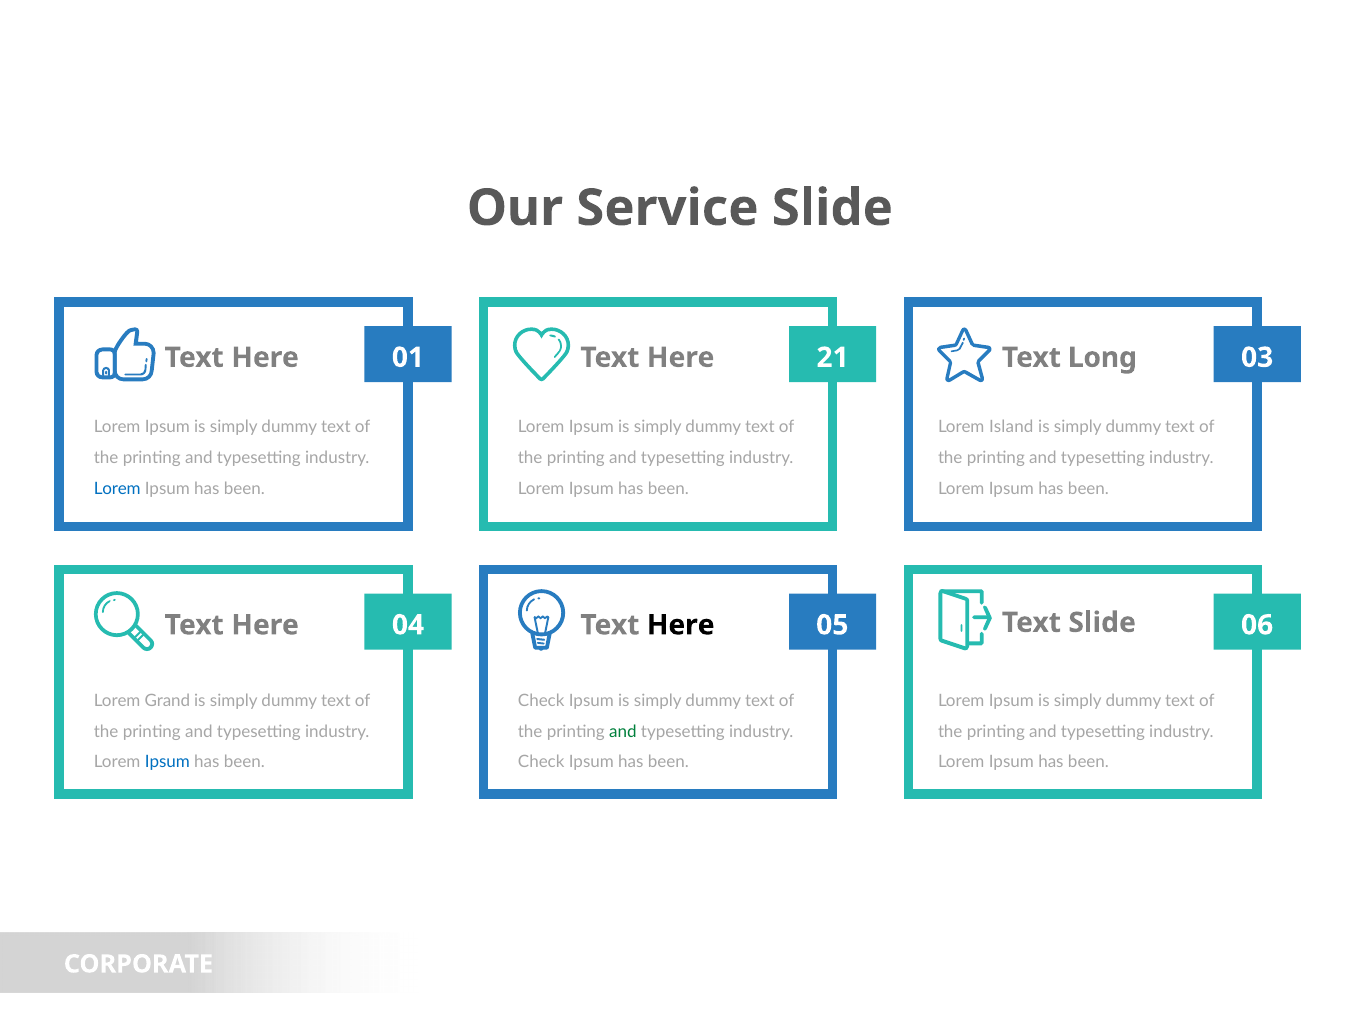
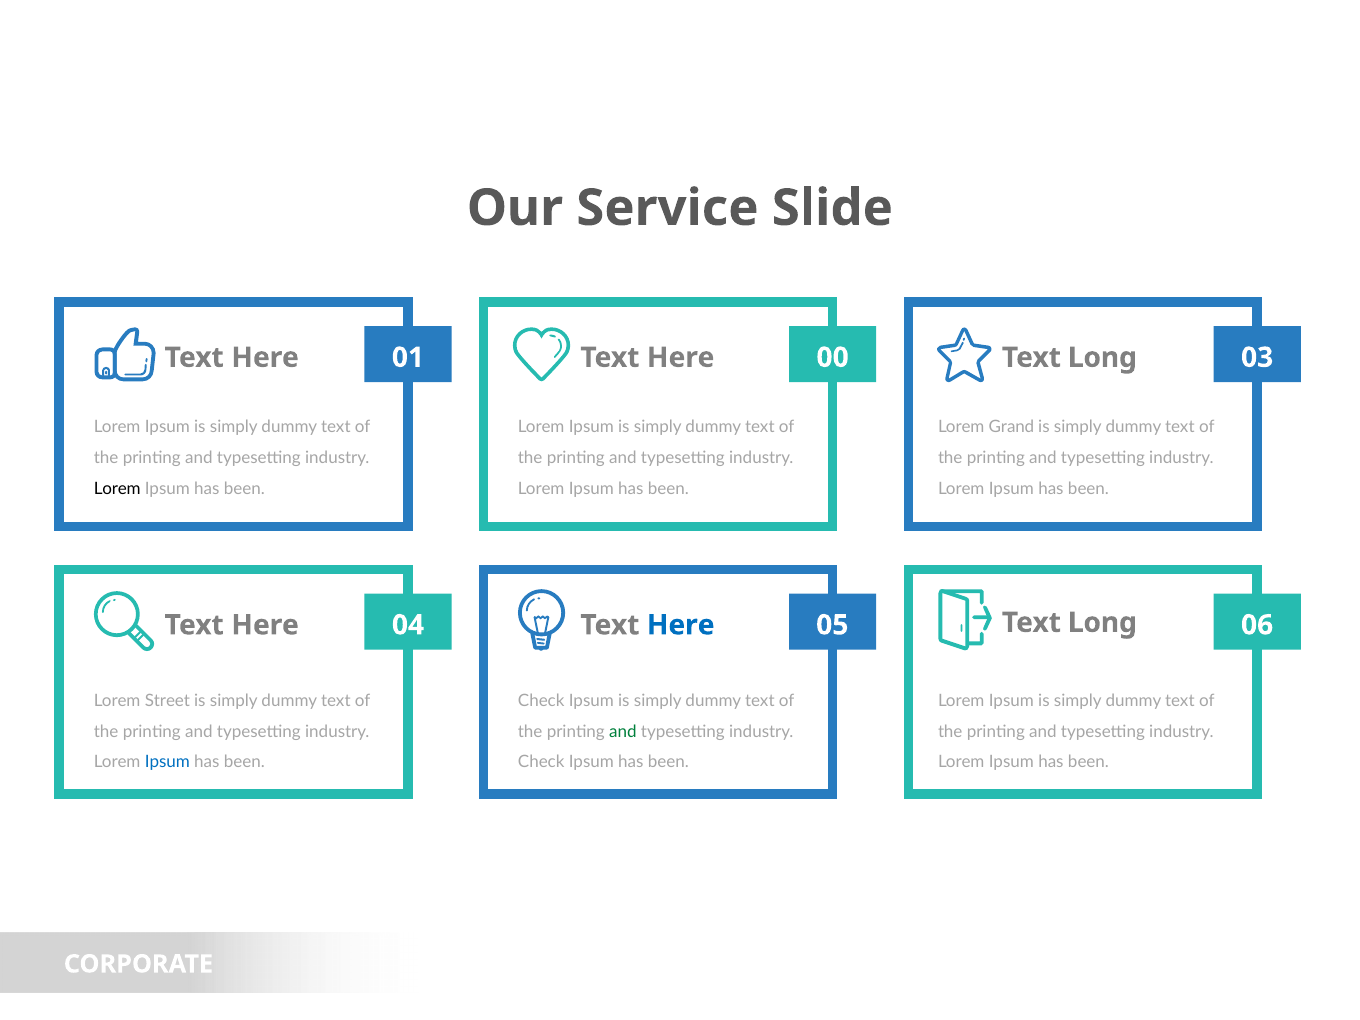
21: 21 -> 00
Island: Island -> Grand
Lorem at (117, 489) colour: blue -> black
Here at (681, 625) colour: black -> blue
Slide at (1102, 623): Slide -> Long
Grand: Grand -> Street
